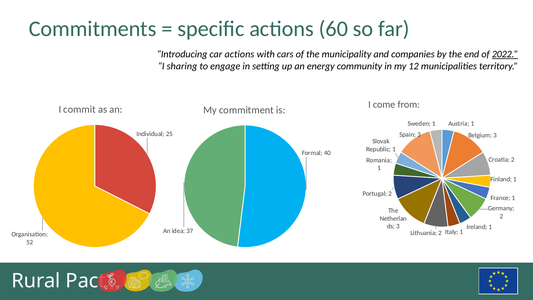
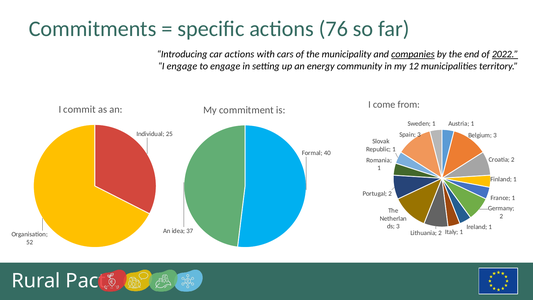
60: 60 -> 76
companies underline: none -> present
I sharing: sharing -> engage
